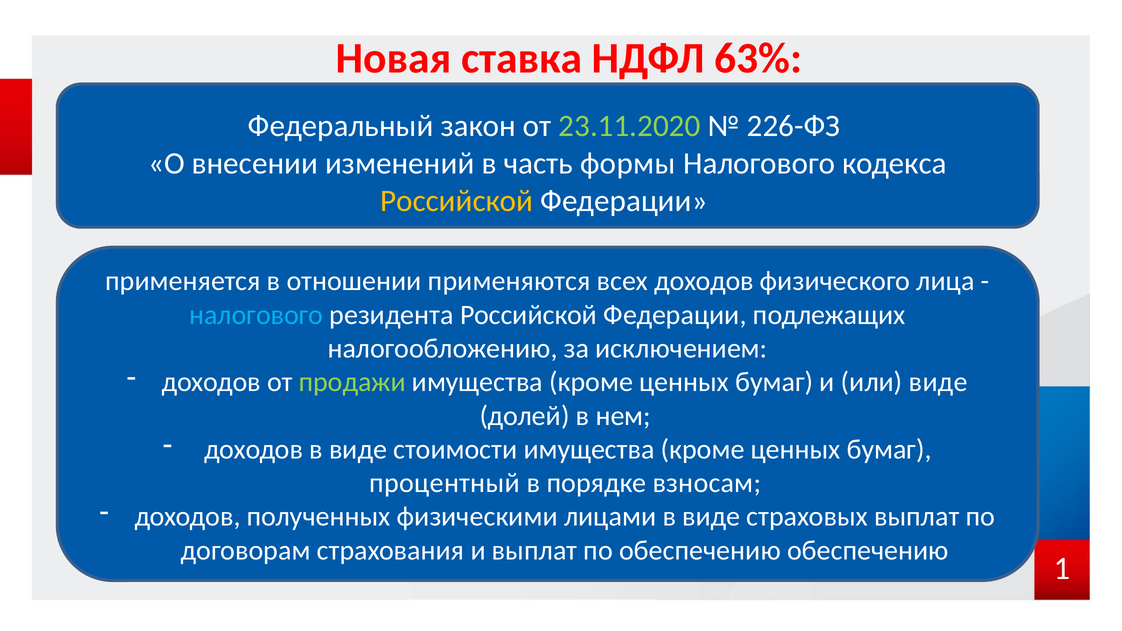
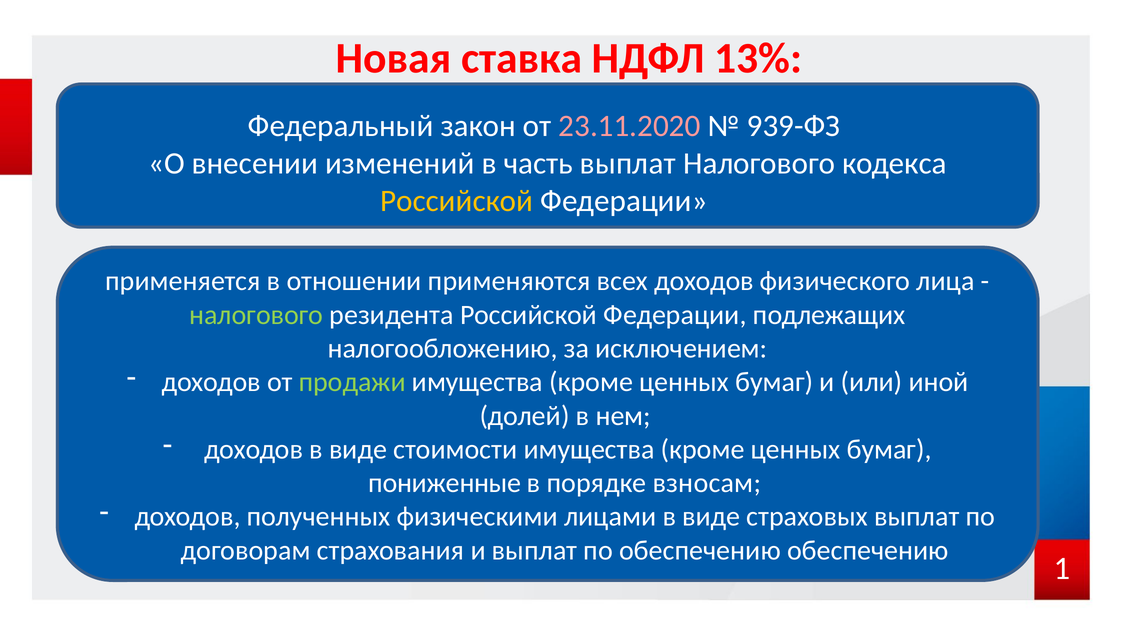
63%: 63% -> 13%
23.11.2020 colour: light green -> pink
226-ФЗ: 226-ФЗ -> 939-ФЗ
часть формы: формы -> выплат
налогового at (256, 315) colour: light blue -> light green
или виде: виде -> иной
процентный: процентный -> пониженные
